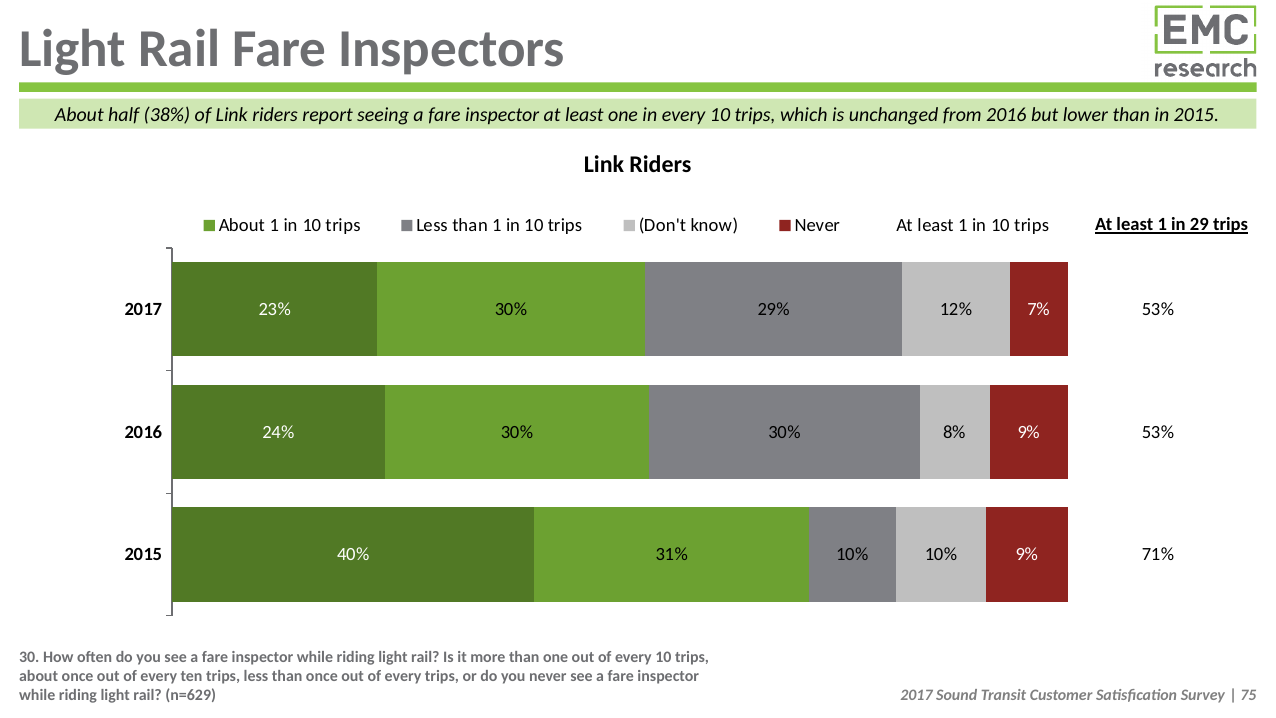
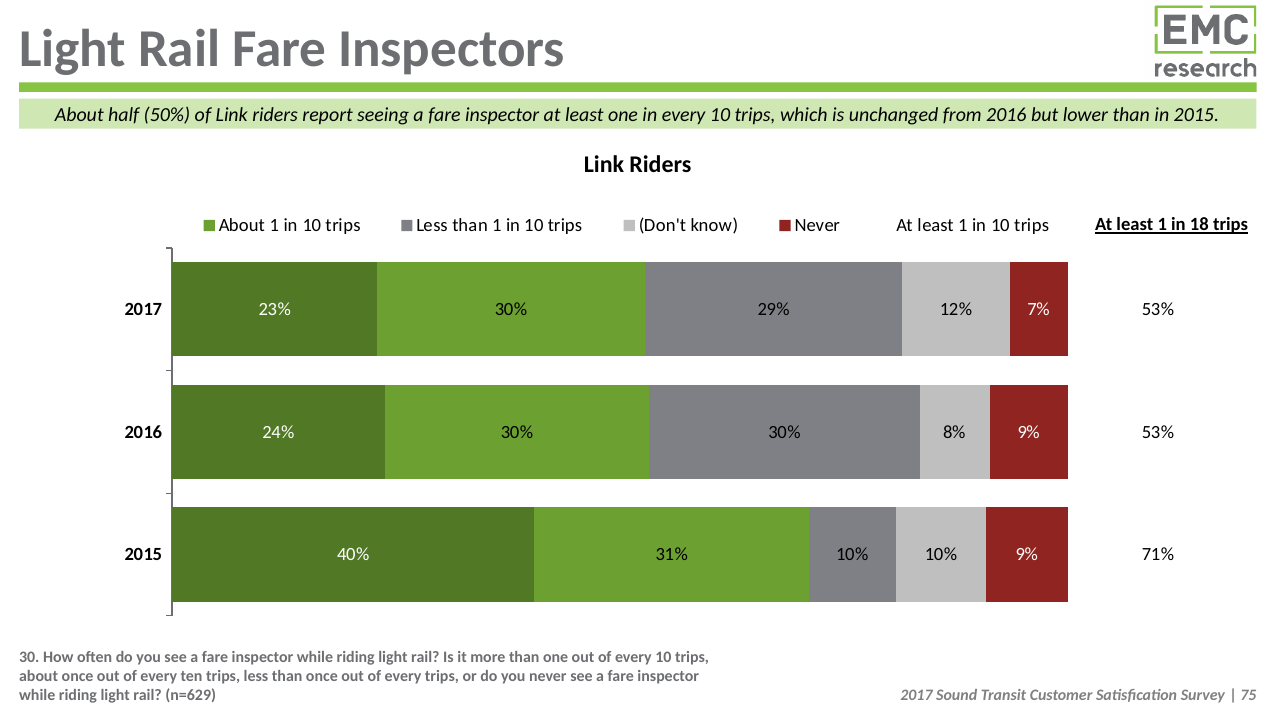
38%: 38% -> 50%
29: 29 -> 18
